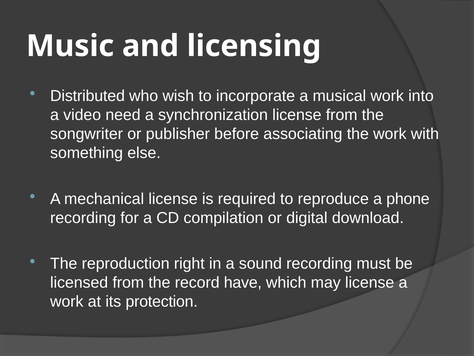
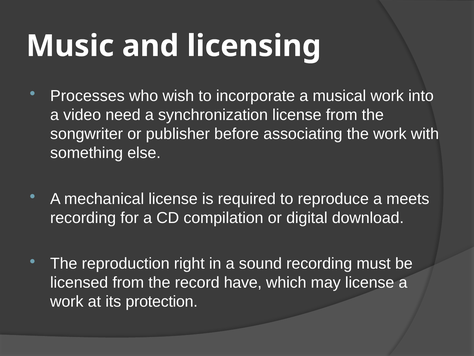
Distributed: Distributed -> Processes
phone: phone -> meets
